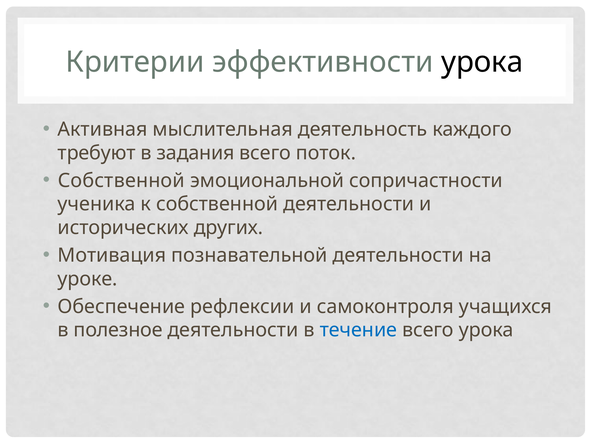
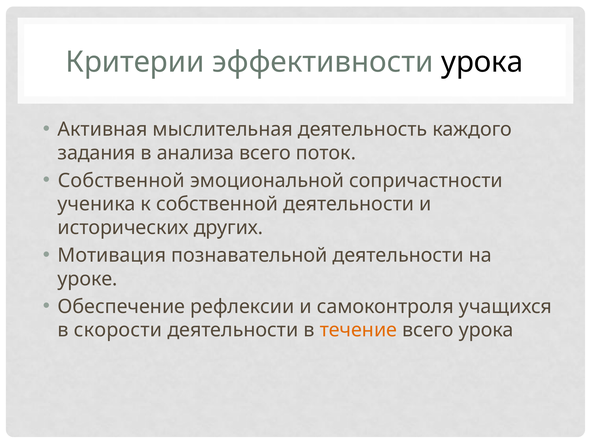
требуют: требуют -> задания
задания: задания -> анализа
полезное: полезное -> скорости
течение colour: blue -> orange
